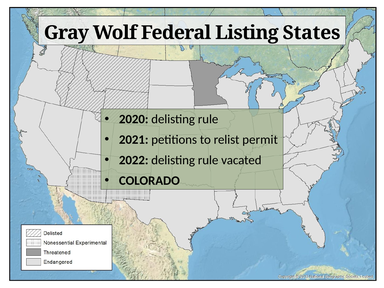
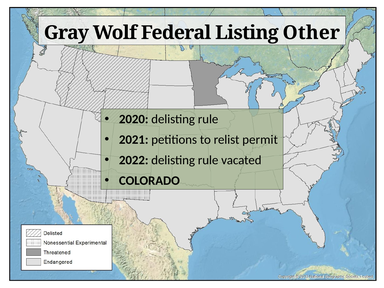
States: States -> Other
